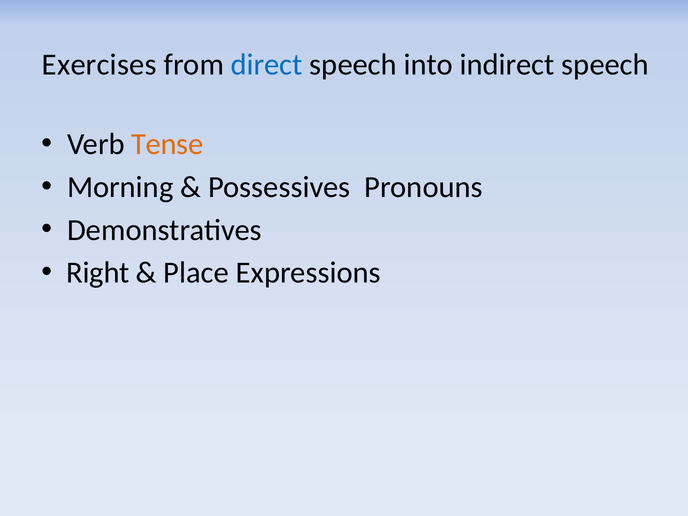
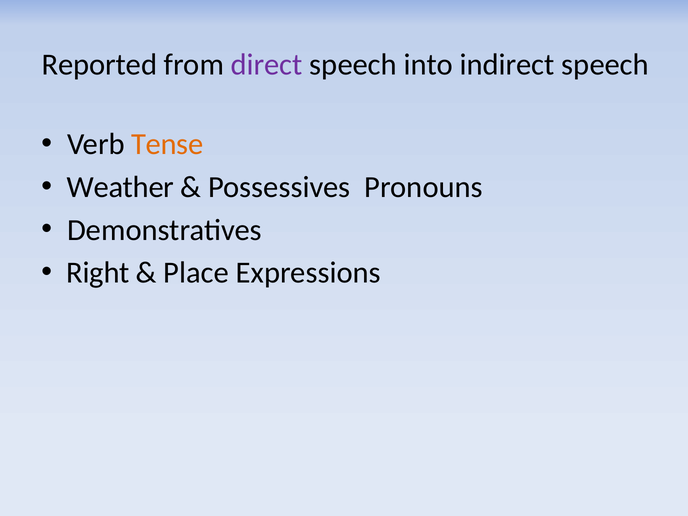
Exercises: Exercises -> Reported
direct colour: blue -> purple
Morning: Morning -> Weather
